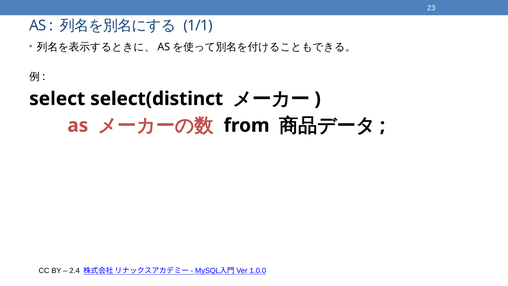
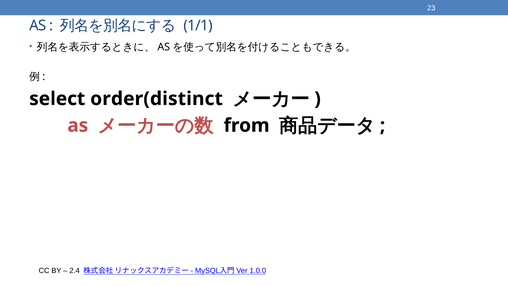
select(distinct: select(distinct -> order(distinct
